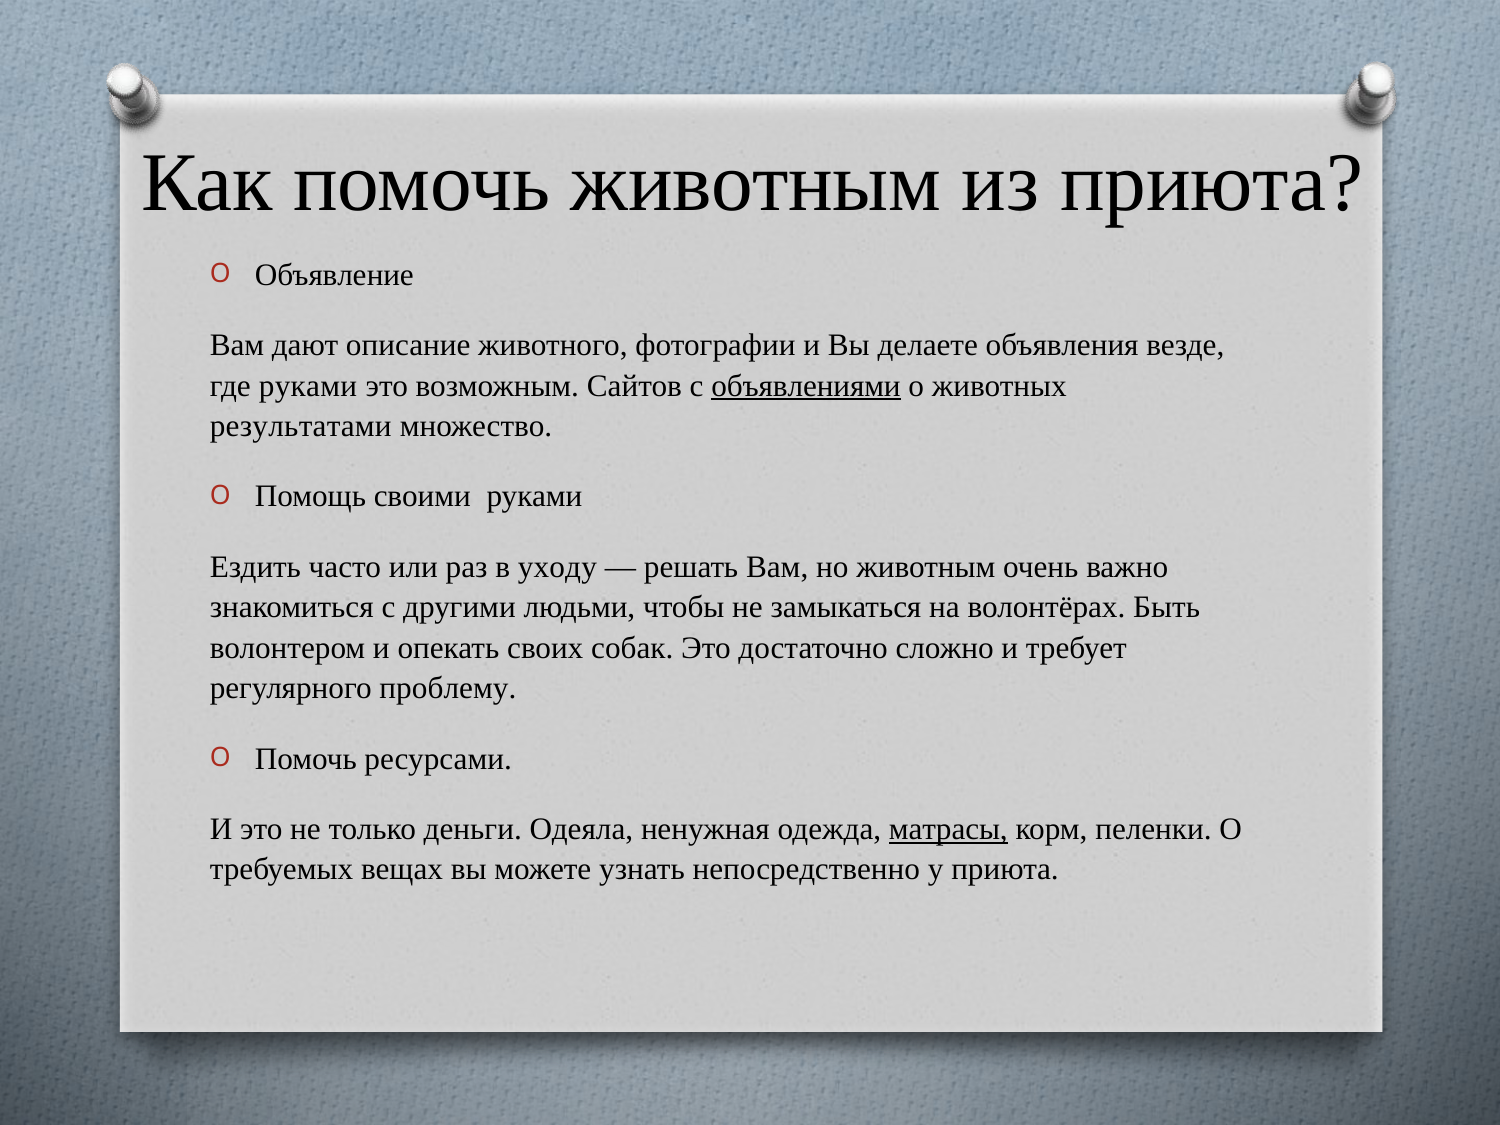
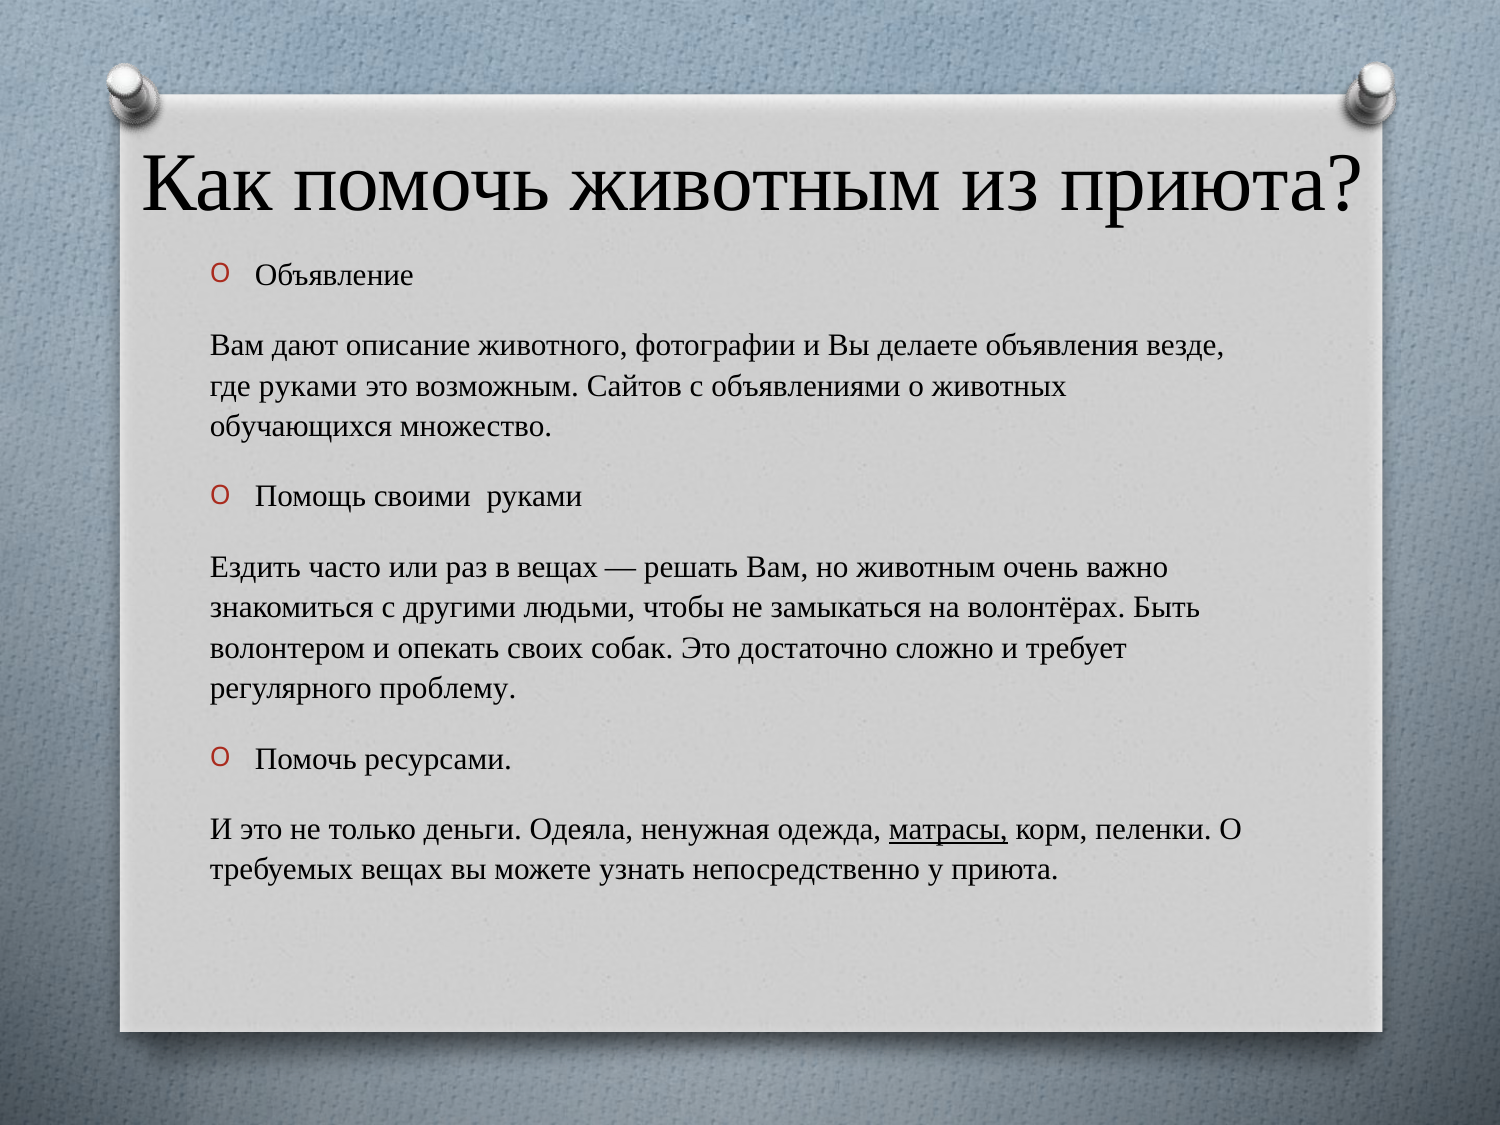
объявлениями underline: present -> none
результатами: результатами -> обучающихся
в уходу: уходу -> вещах
